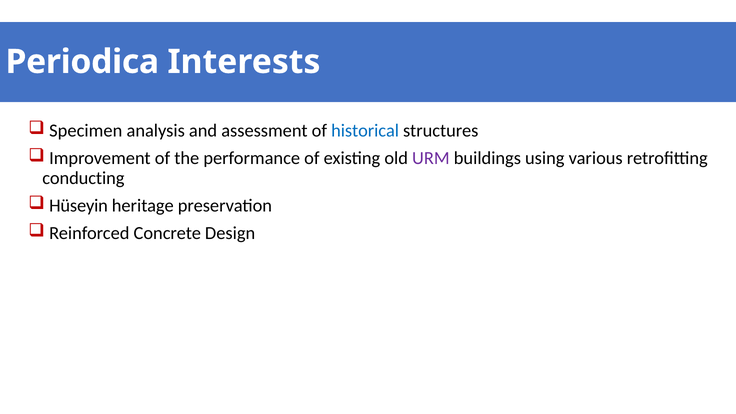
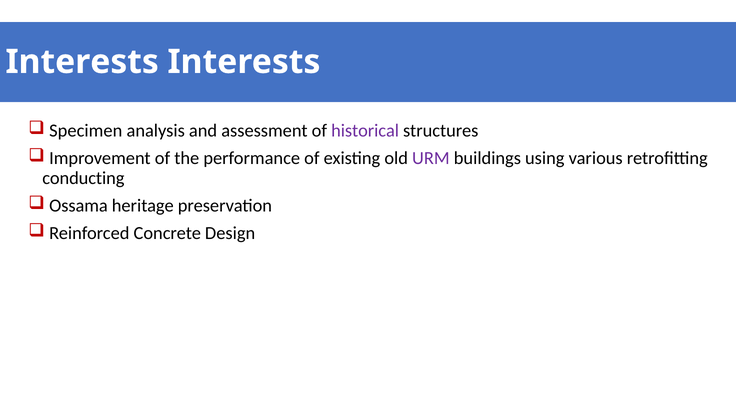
Periodica at (82, 62): Periodica -> Interests
historical colour: blue -> purple
Hüseyin: Hüseyin -> Ossama
